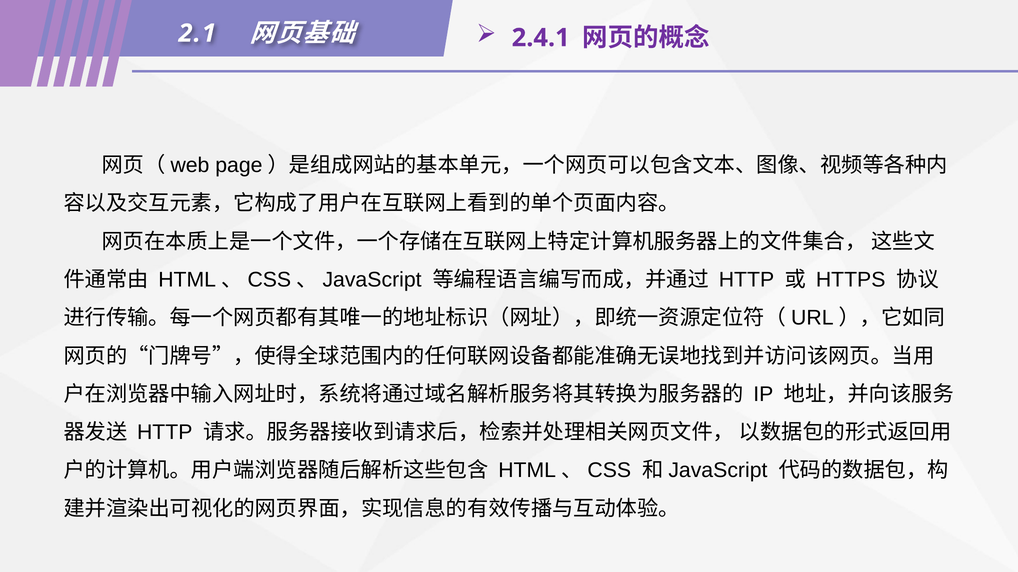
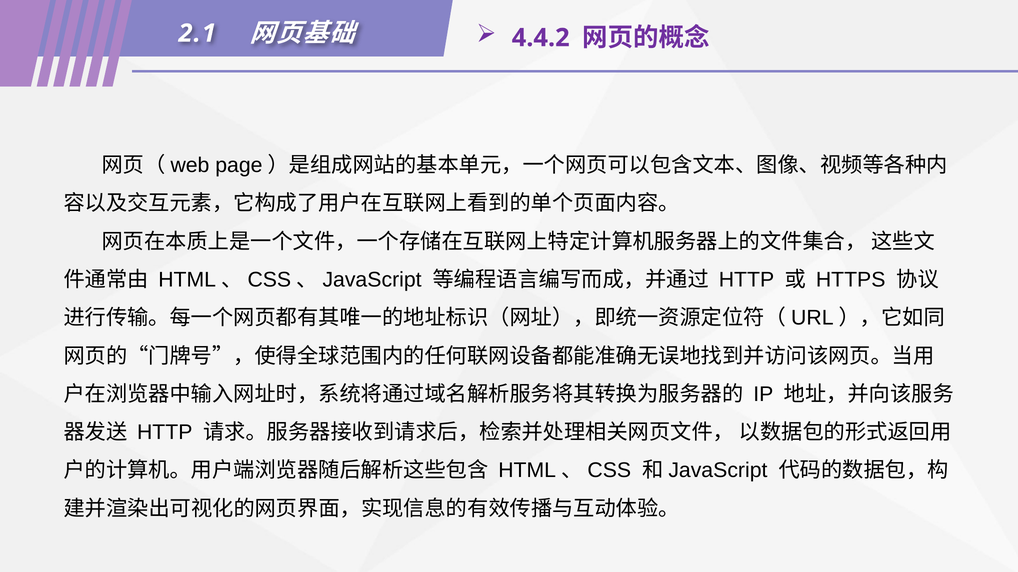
2.4.1: 2.4.1 -> 4.4.2
